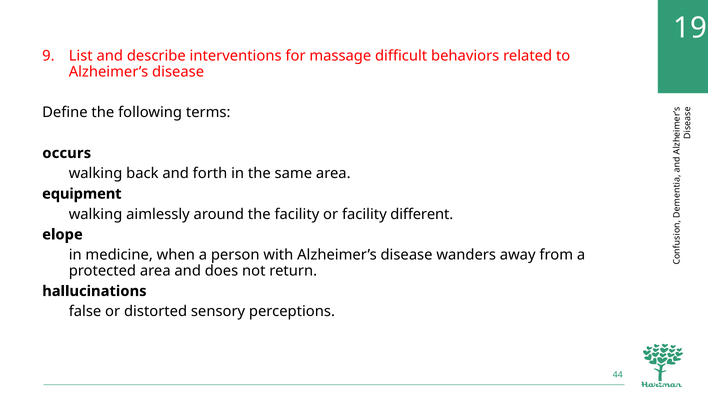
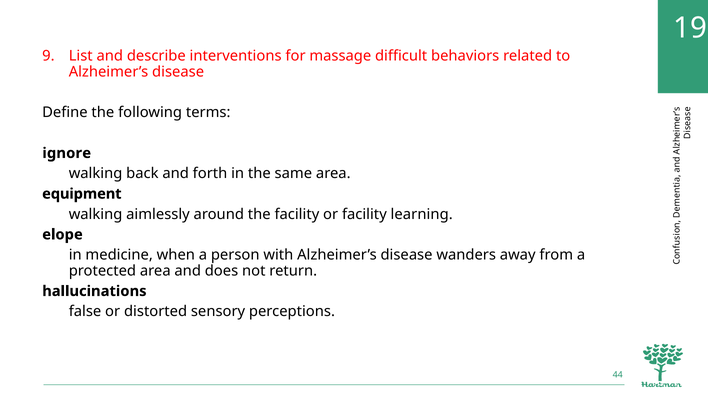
occurs: occurs -> ignore
different: different -> learning
